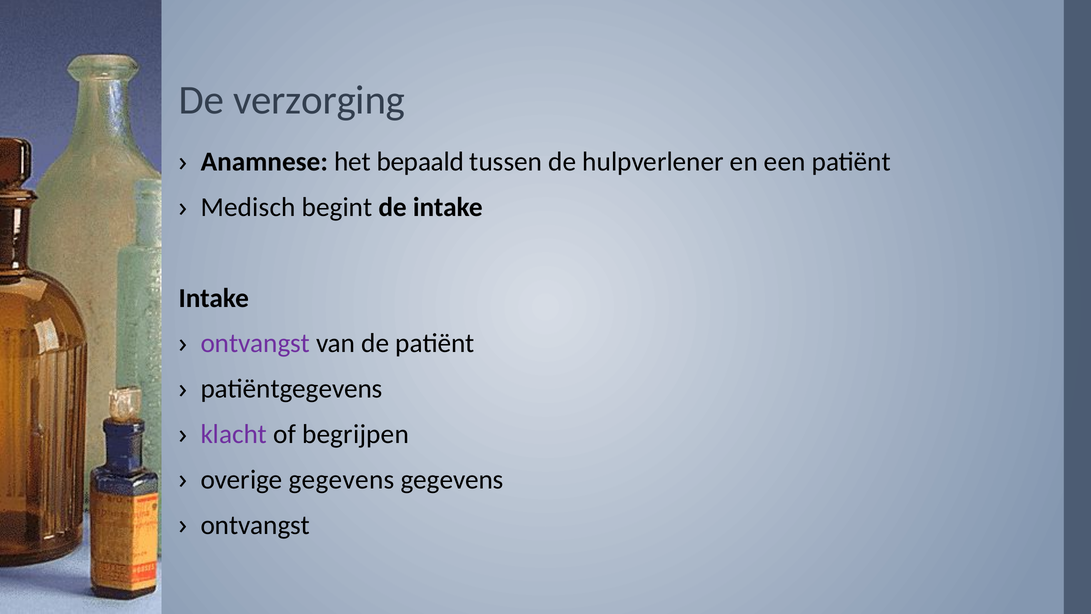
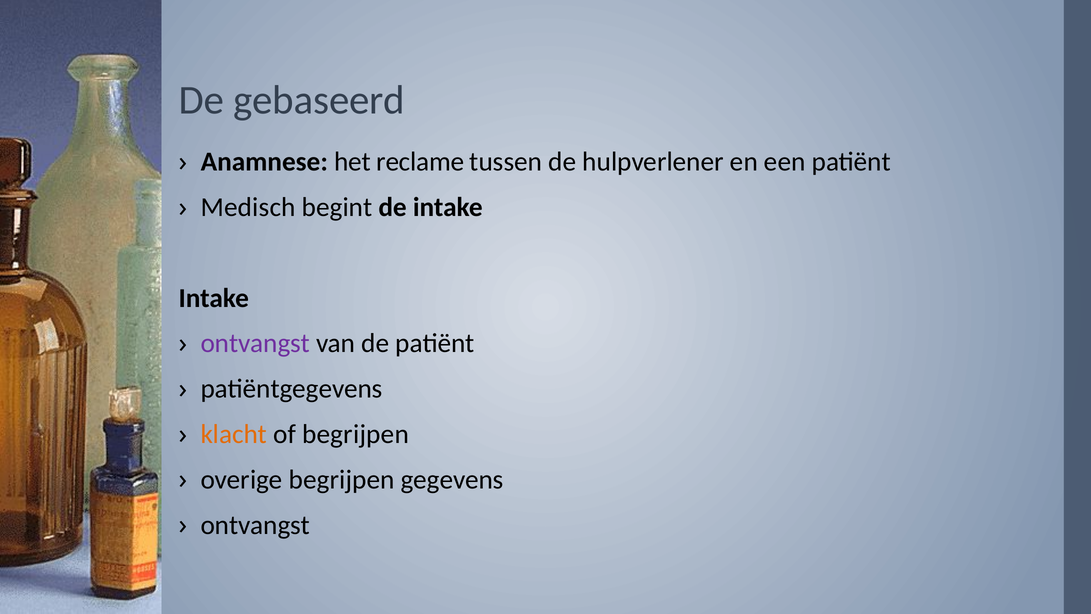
verzorging: verzorging -> gebaseerd
bepaald: bepaald -> reclame
klacht colour: purple -> orange
overige gegevens: gegevens -> begrijpen
